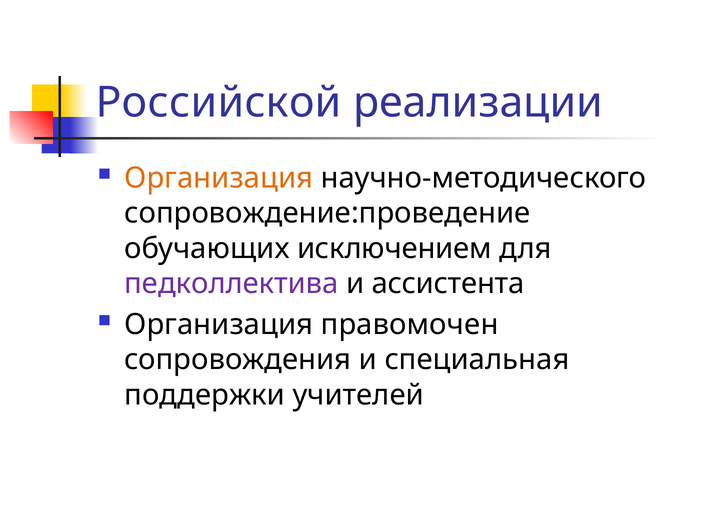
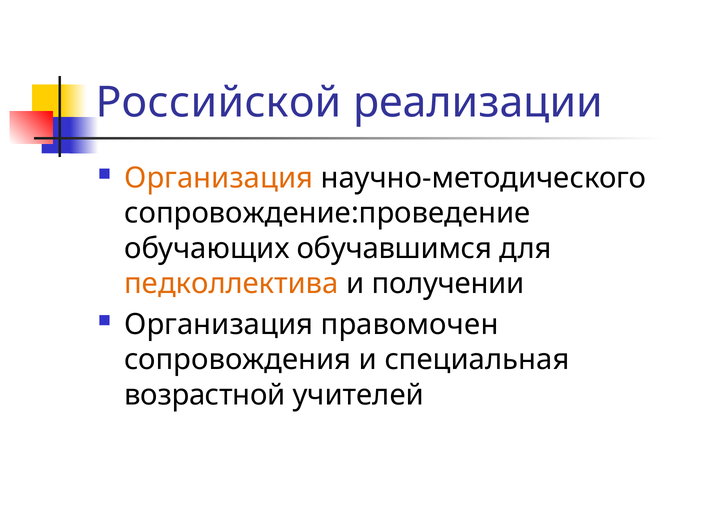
исключением: исключением -> обучавшимся
педколлектива colour: purple -> orange
ассистента: ассистента -> получении
поддержки: поддержки -> возрастной
